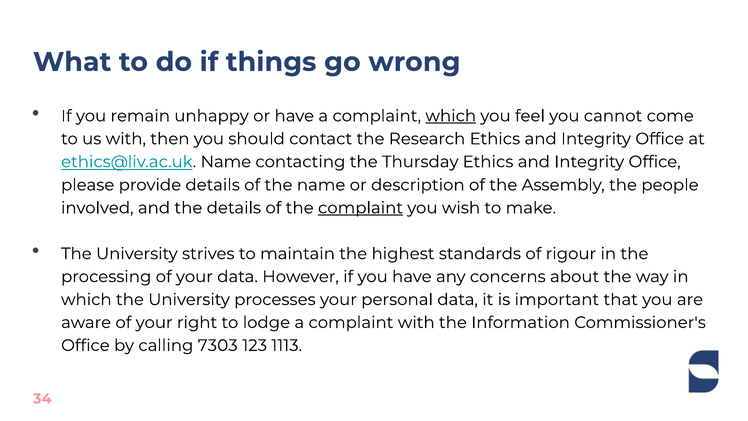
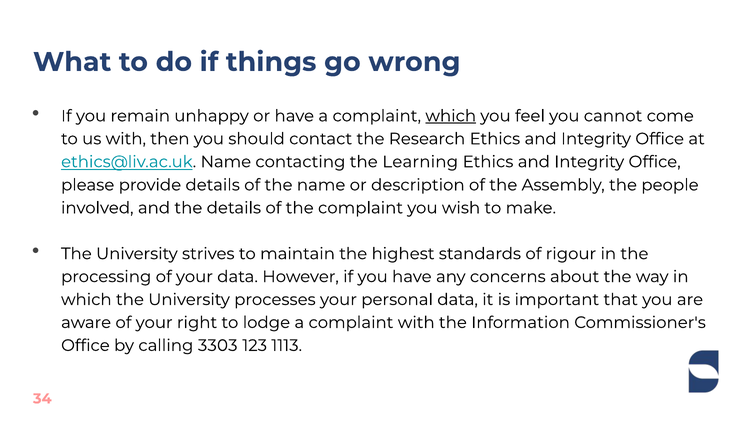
Thursday: Thursday -> Learning
complaint at (361, 208) underline: present -> none
7303: 7303 -> 3303
